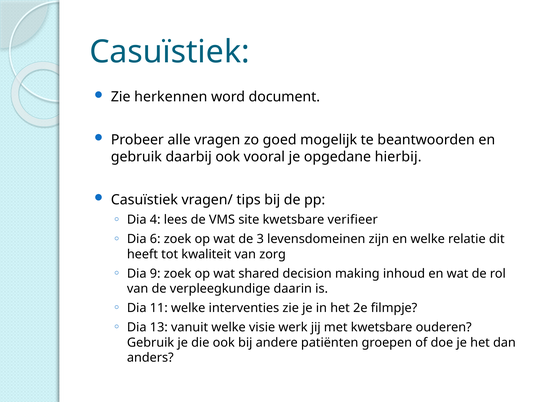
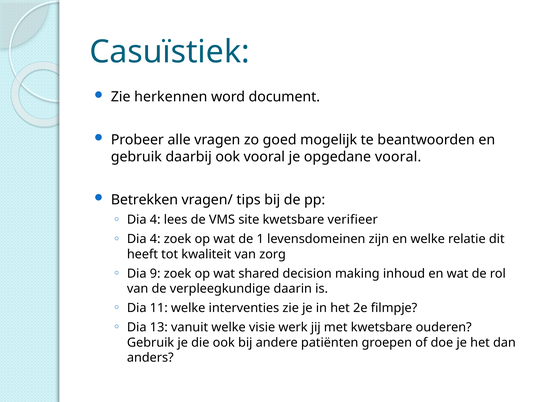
opgedane hierbij: hierbij -> vooral
Casuïstiek at (144, 200): Casuïstiek -> Betrekken
6 at (155, 239): 6 -> 4
3: 3 -> 1
